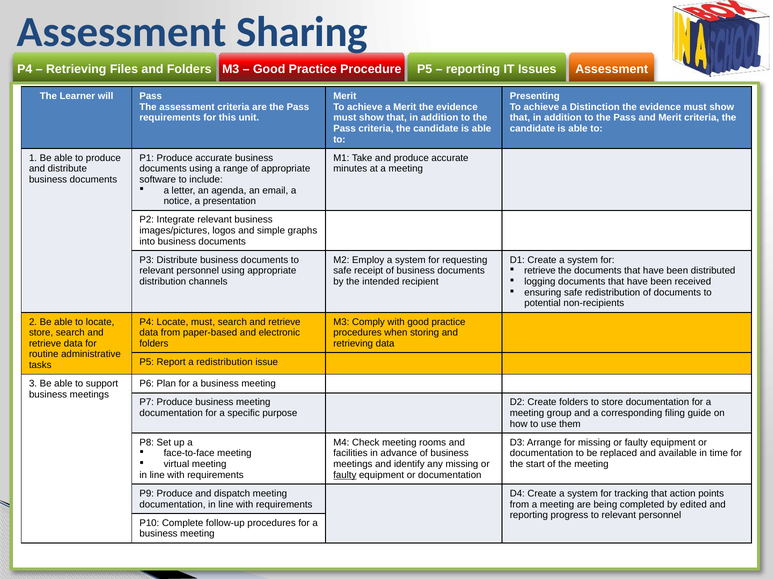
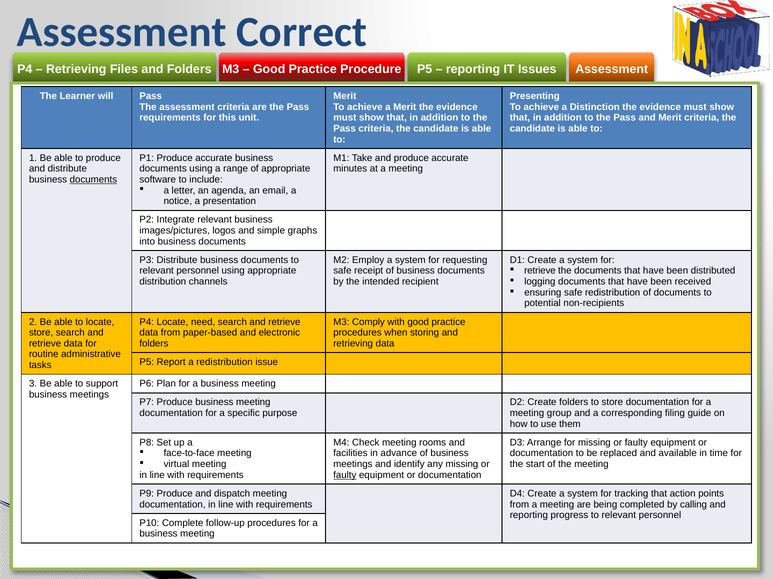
Sharing: Sharing -> Correct
documents at (93, 180) underline: none -> present
Locate must: must -> need
edited: edited -> calling
